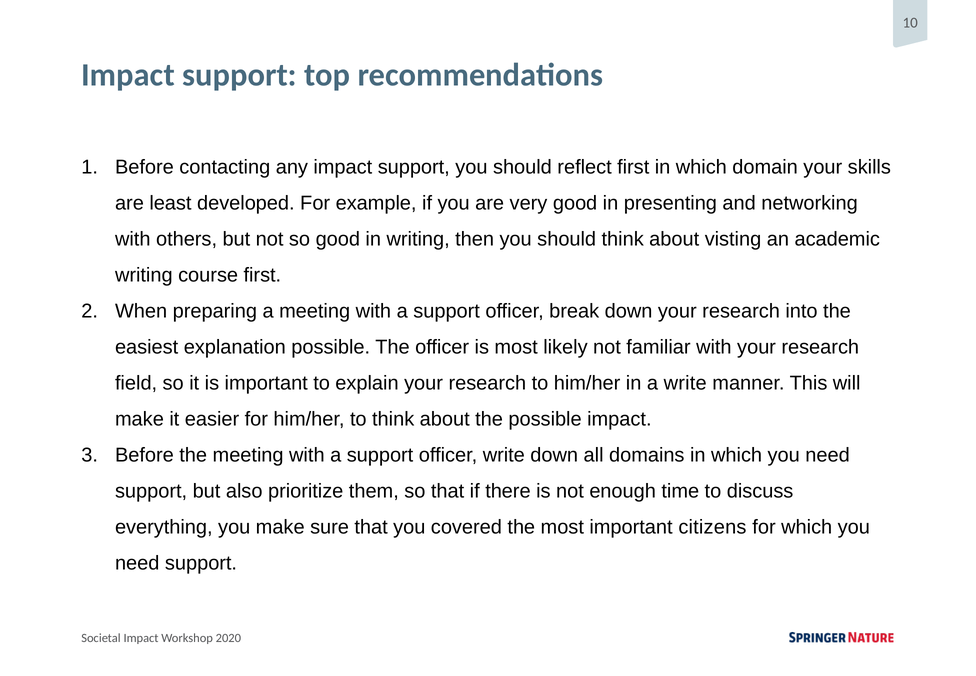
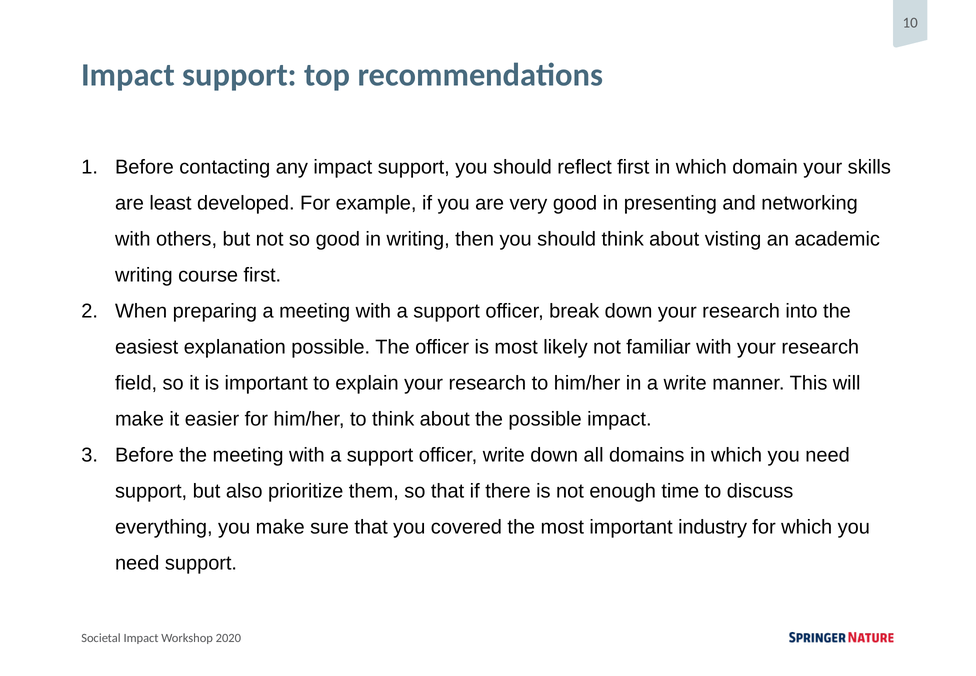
citizens: citizens -> industry
